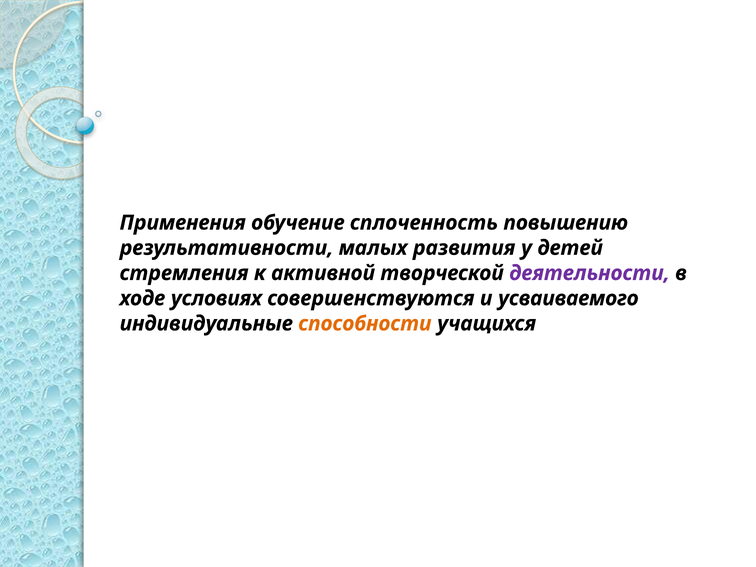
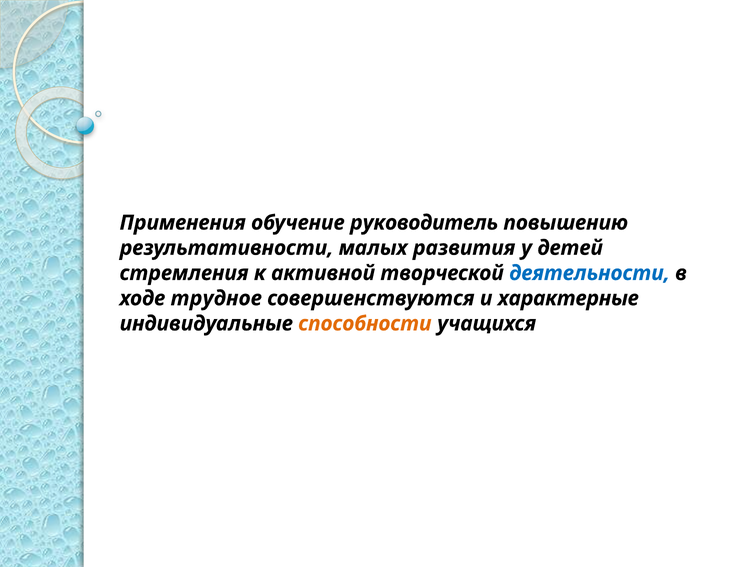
сплоченность: сплоченность -> руководитель
деятельности colour: purple -> blue
условиях: условиях -> трудное
усваиваемого: усваиваемого -> характерные
